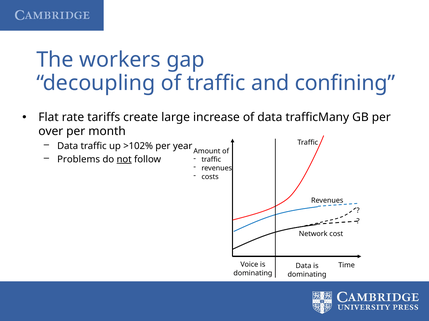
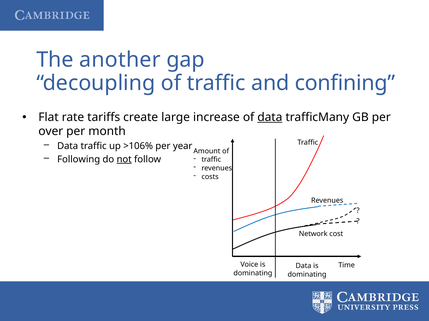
workers: workers -> another
data at (270, 117) underline: none -> present
>102%: >102% -> >106%
Problems: Problems -> Following
